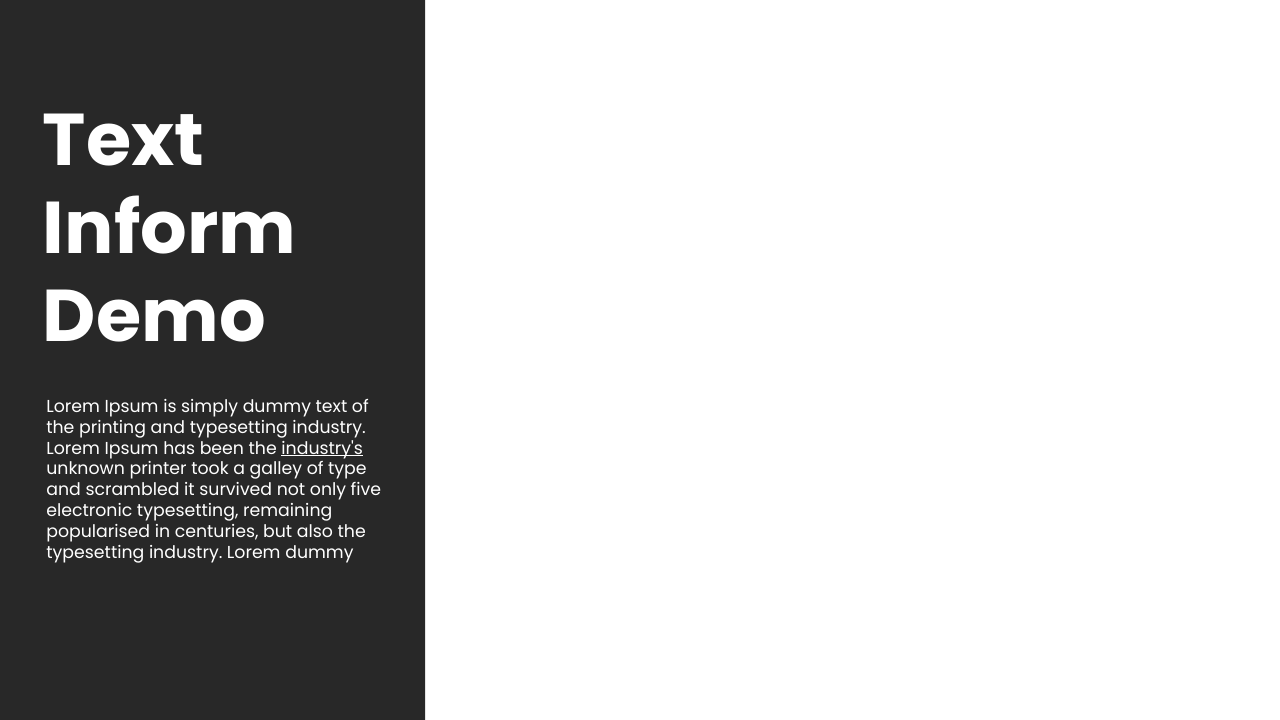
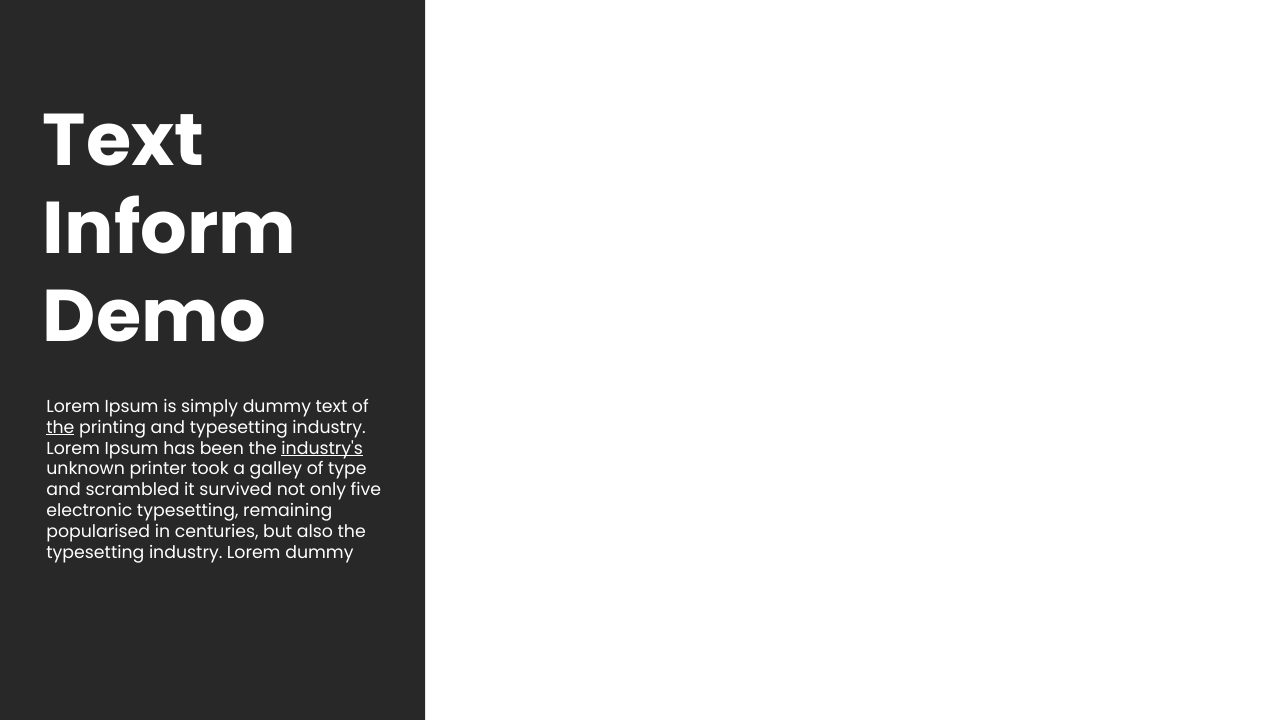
the at (60, 427) underline: none -> present
